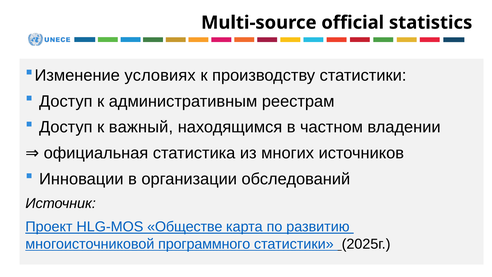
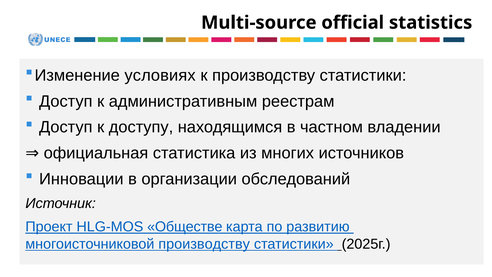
важный: важный -> доступу
многоисточниковой программного: программного -> производству
